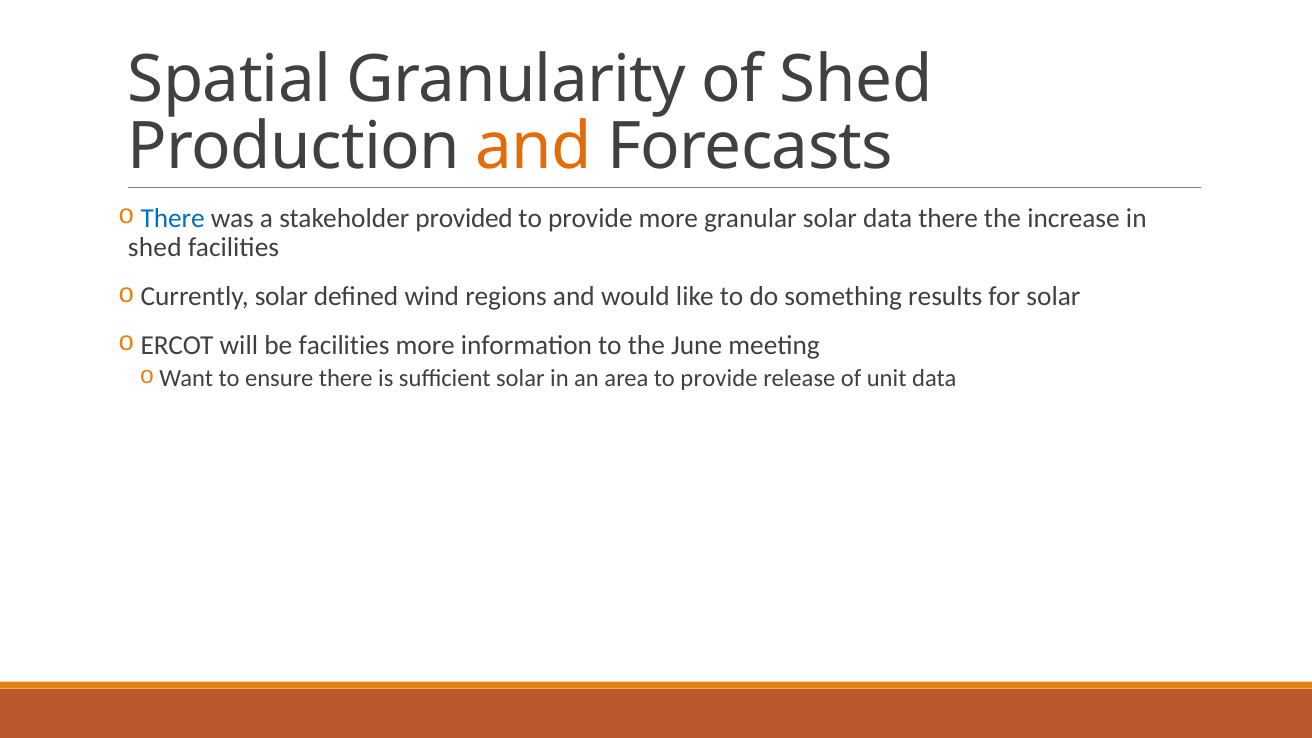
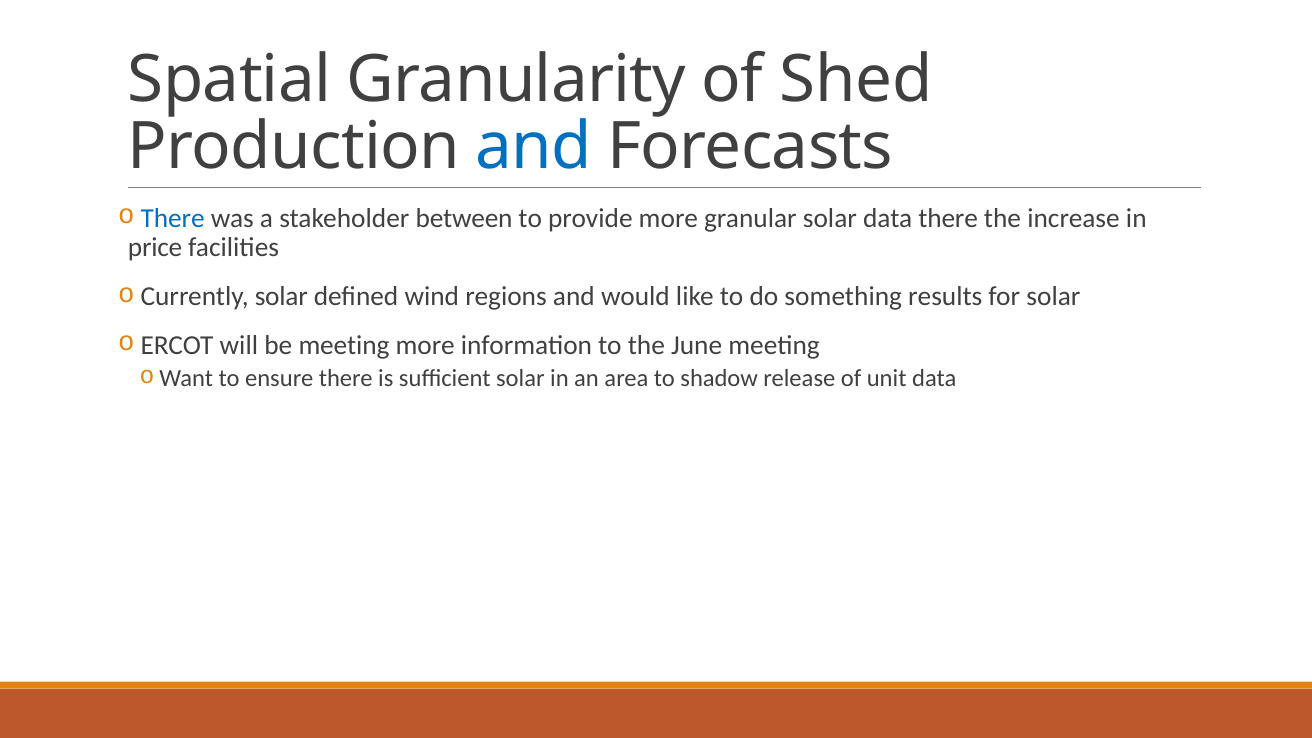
and at (534, 147) colour: orange -> blue
provided: provided -> between
shed at (155, 248): shed -> price
be facilities: facilities -> meeting
area to provide: provide -> shadow
